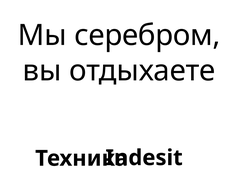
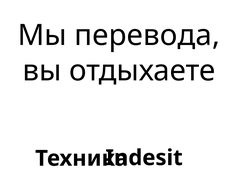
серебром: серебром -> перевода
